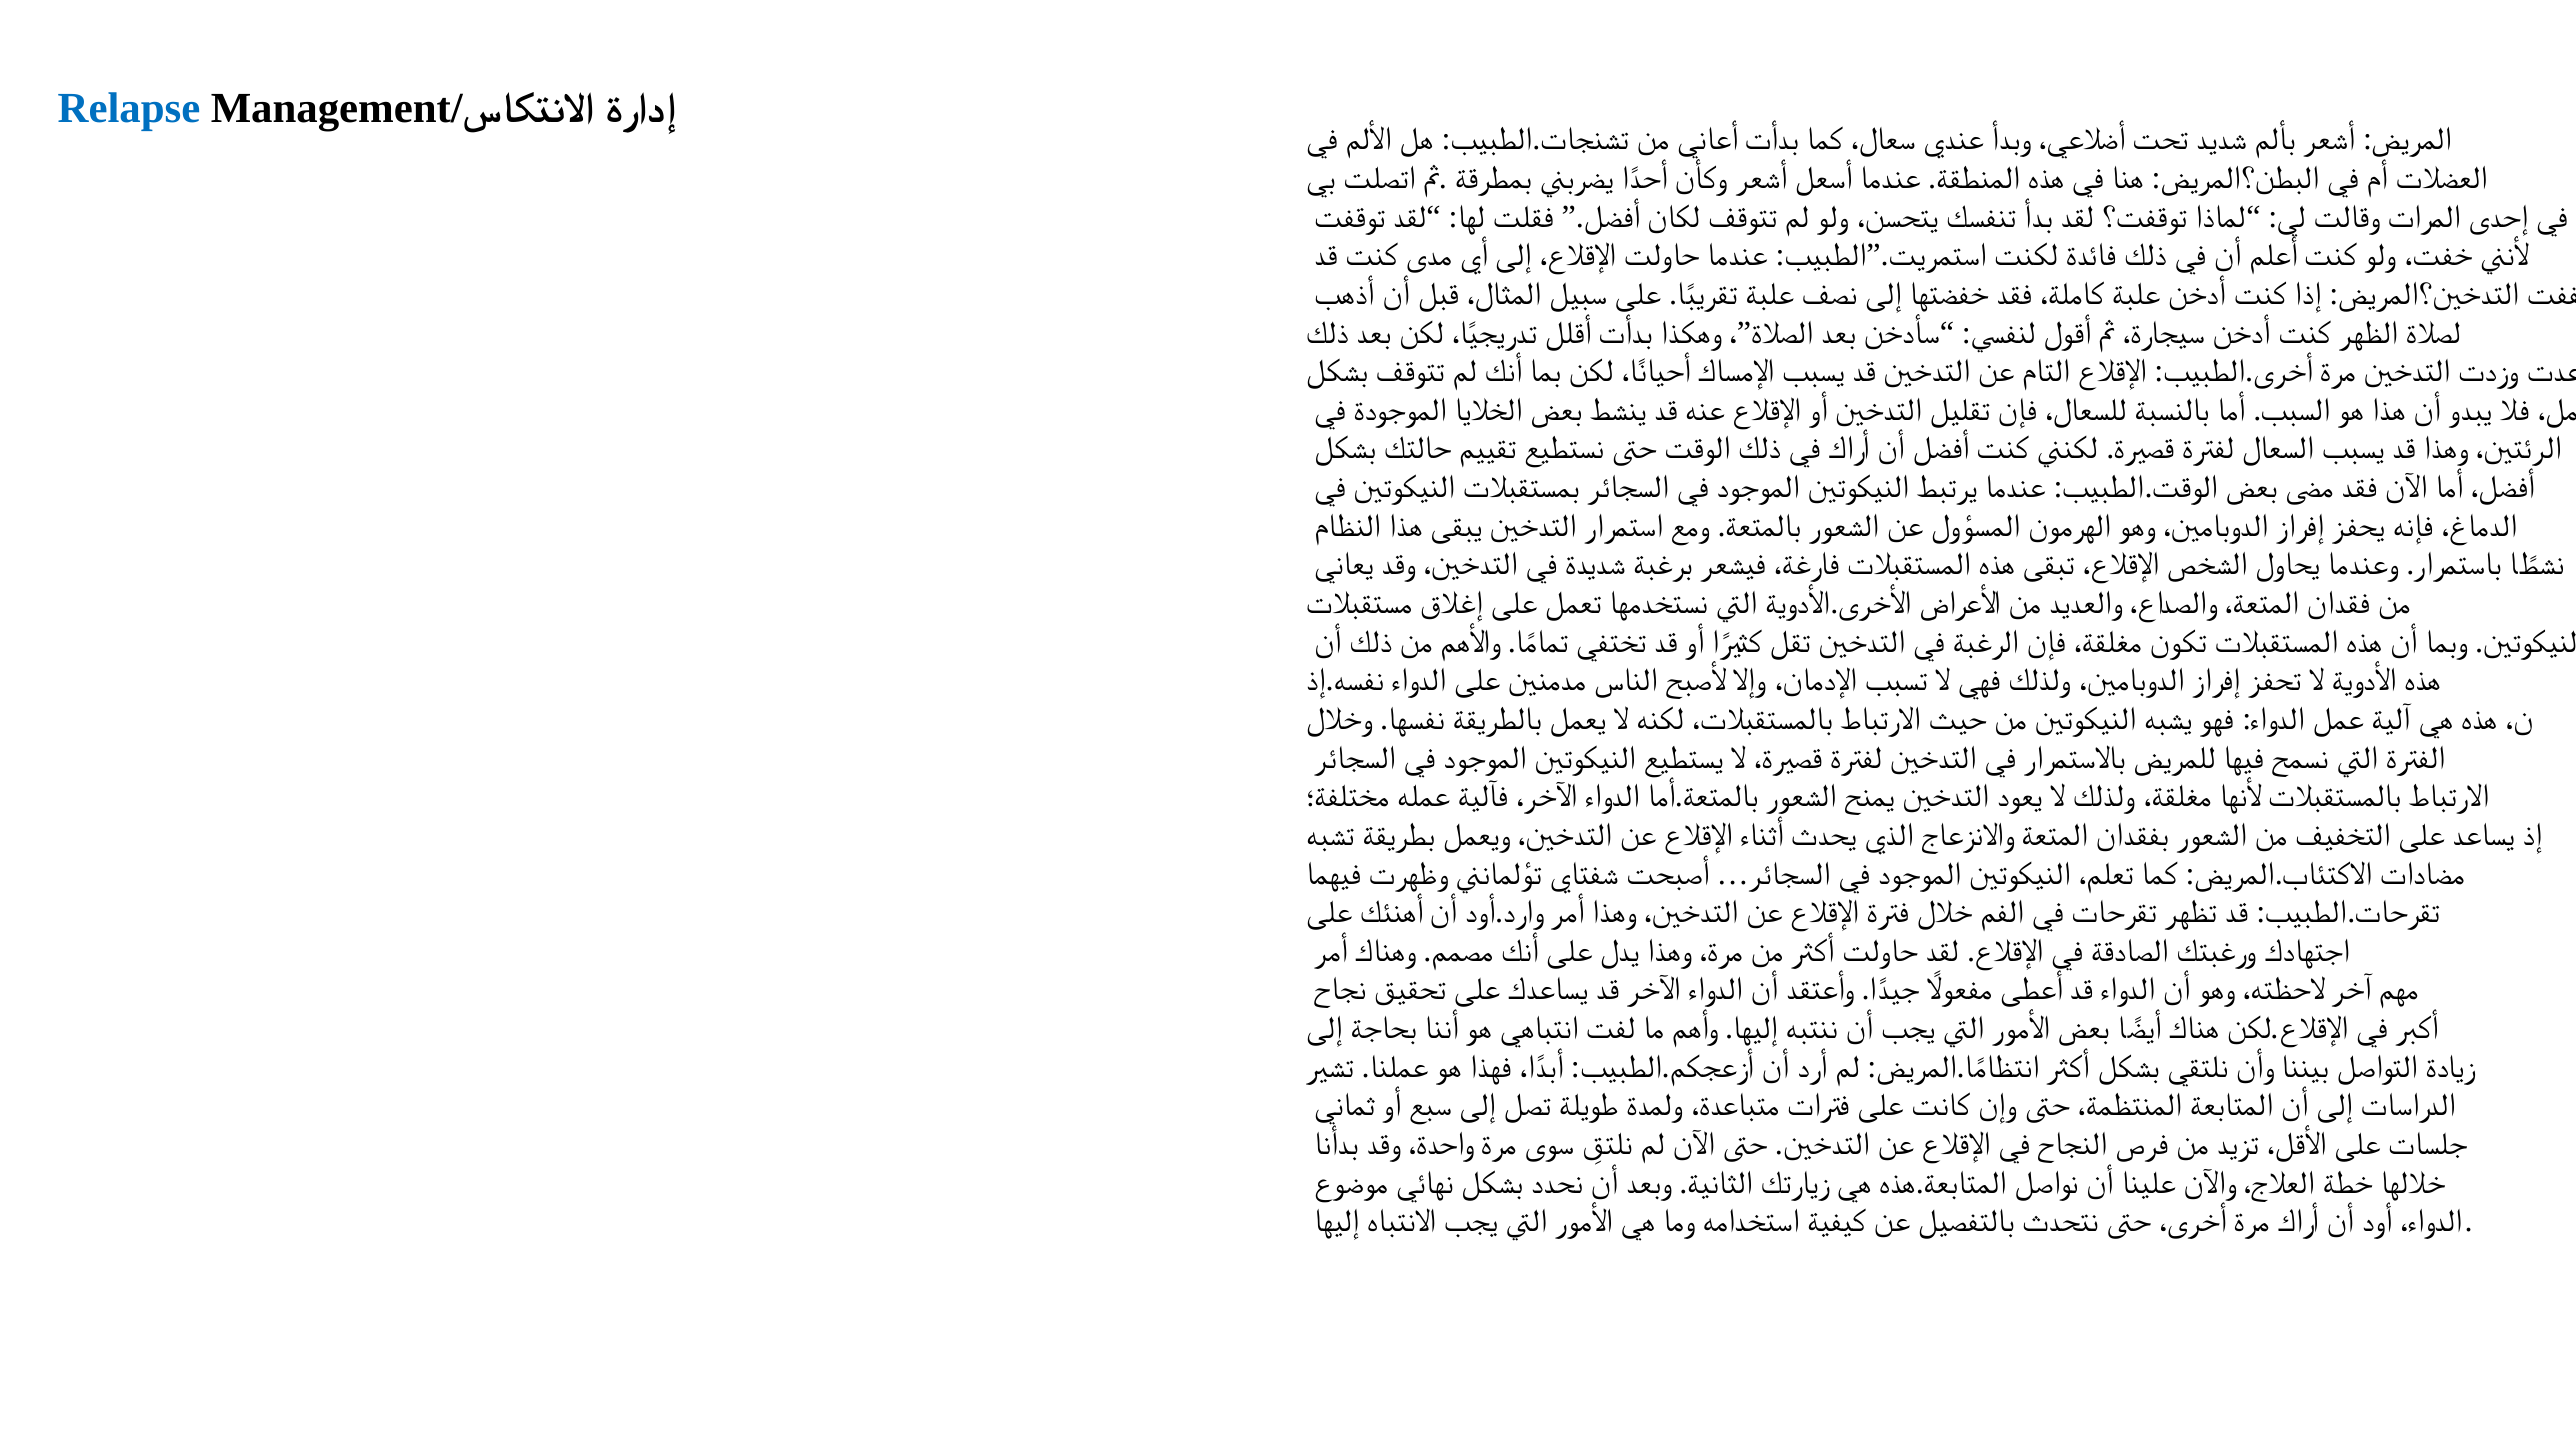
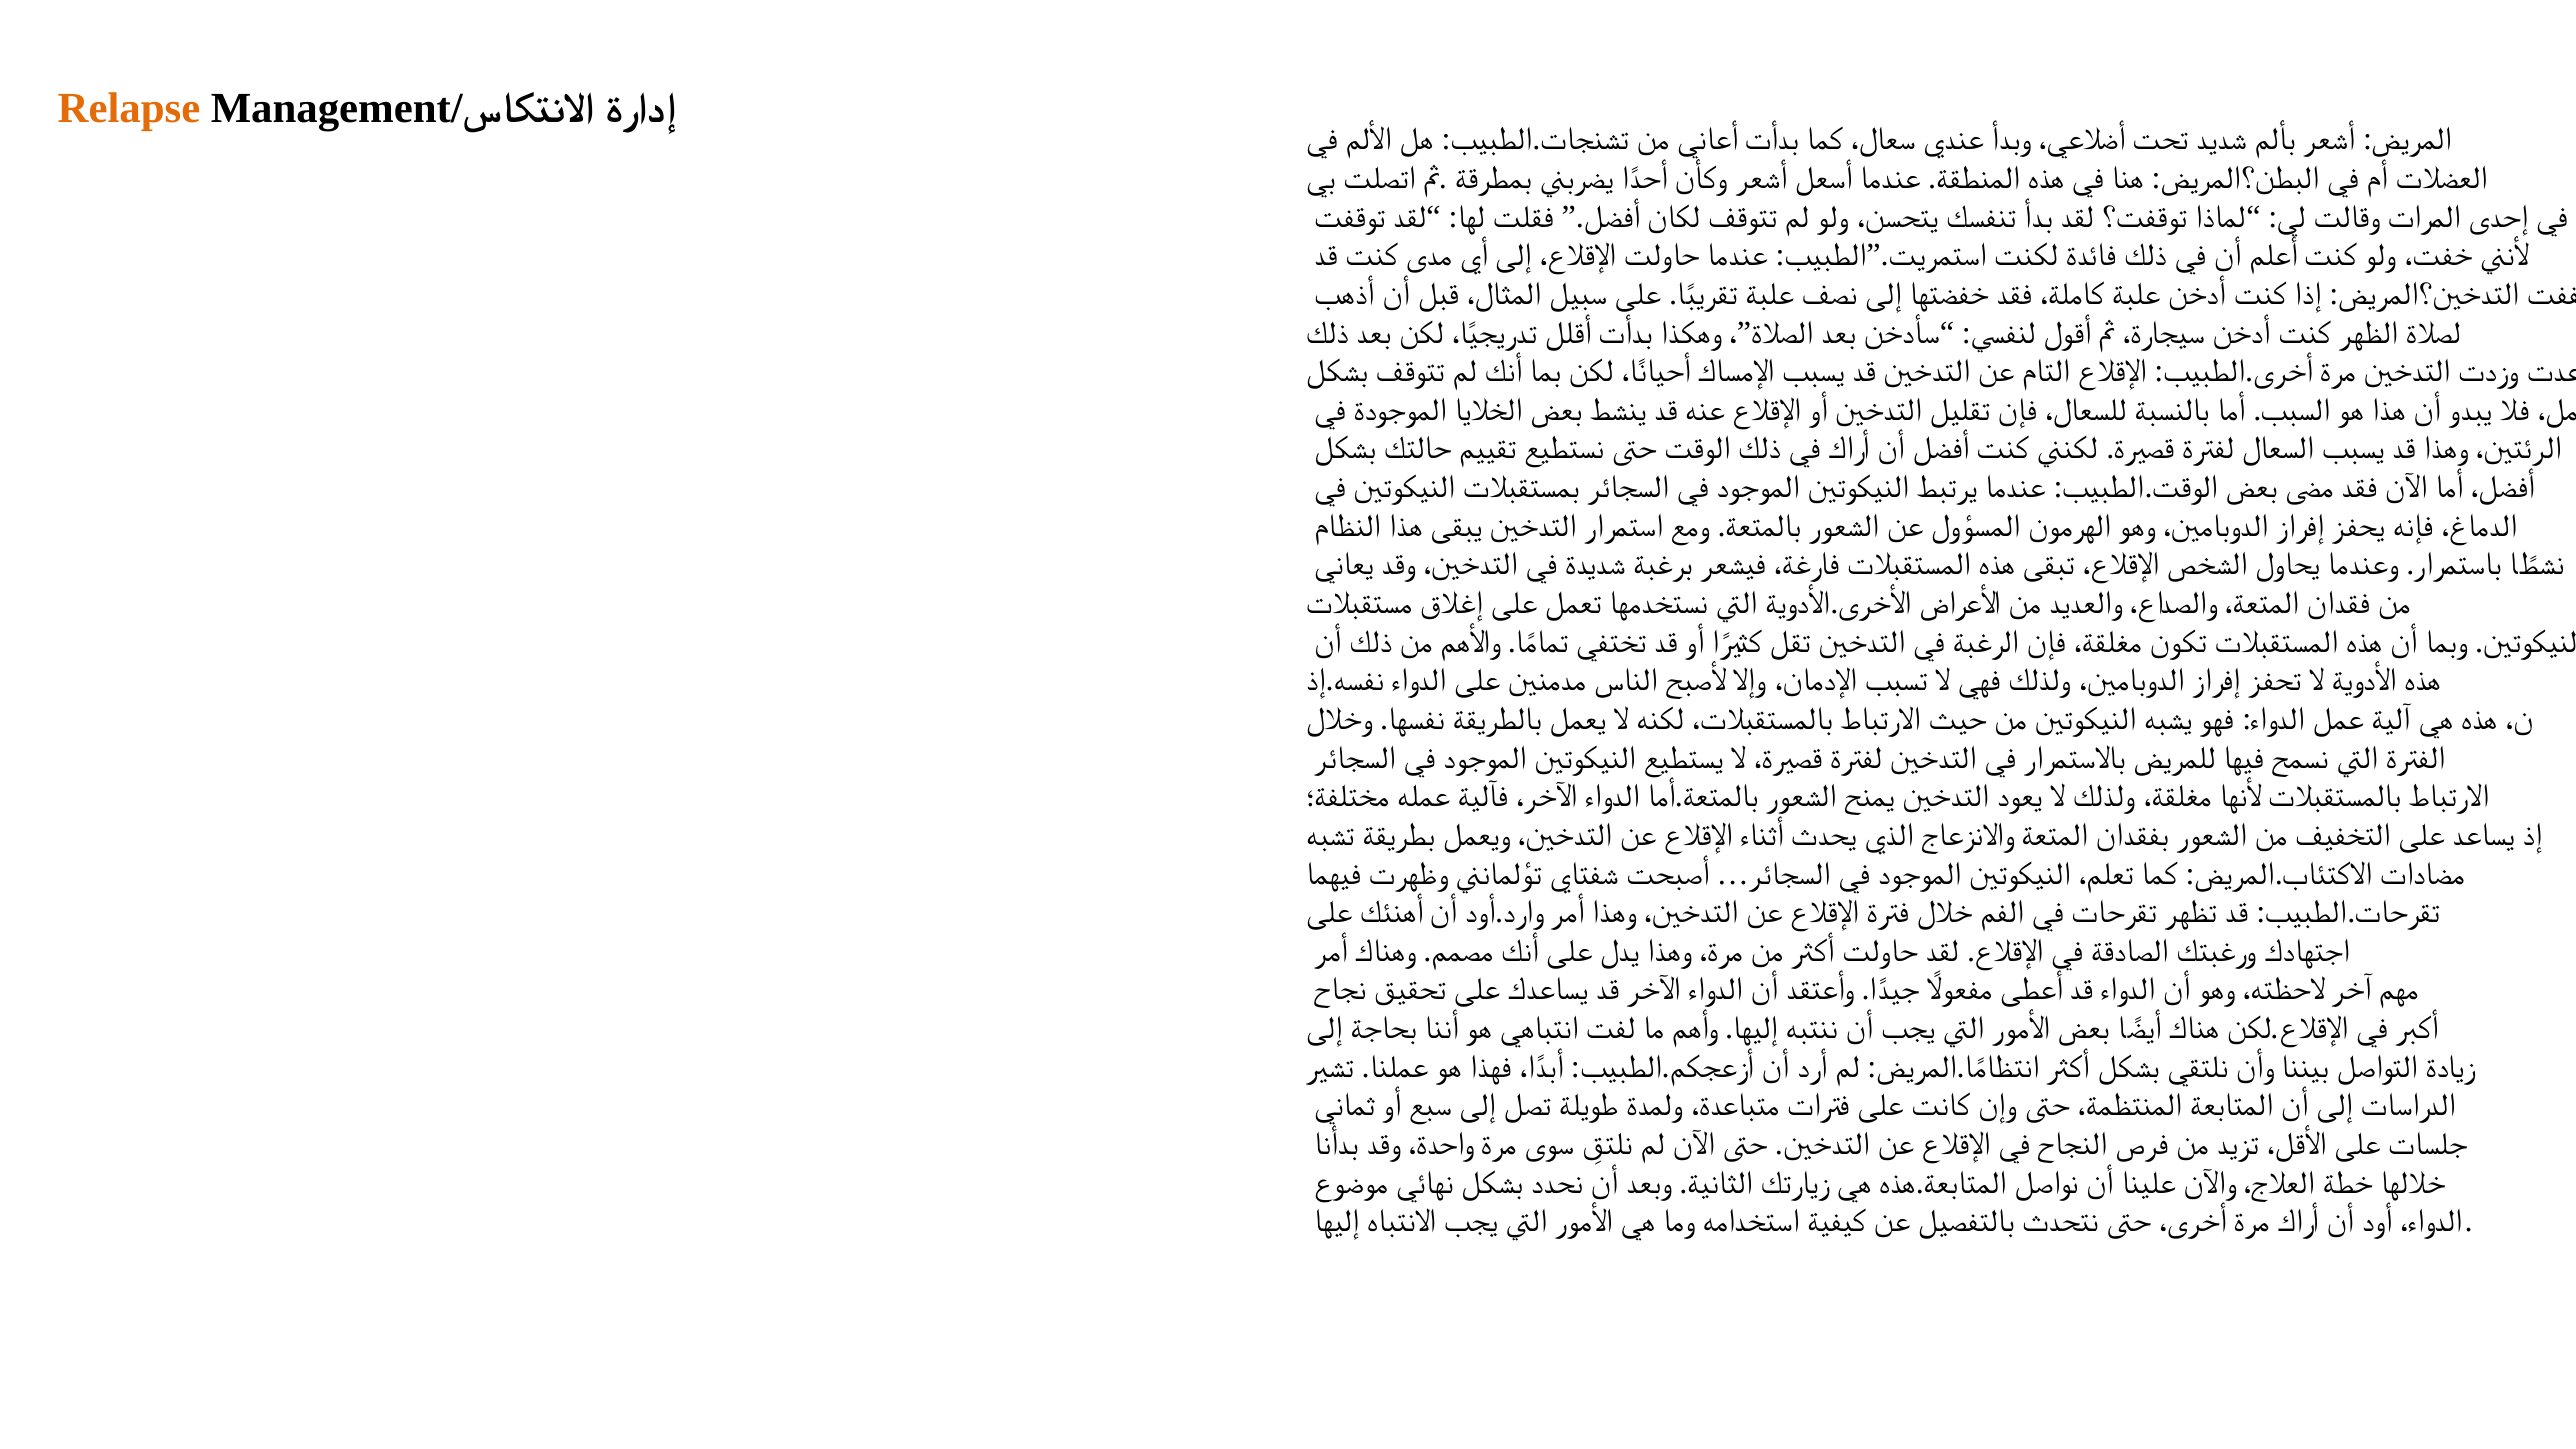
Relapse colour: blue -> orange
